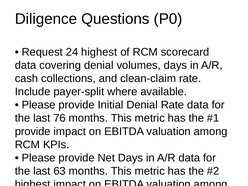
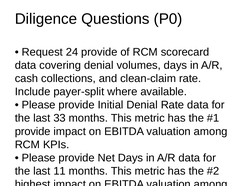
24 highest: highest -> provide
76: 76 -> 33
63: 63 -> 11
